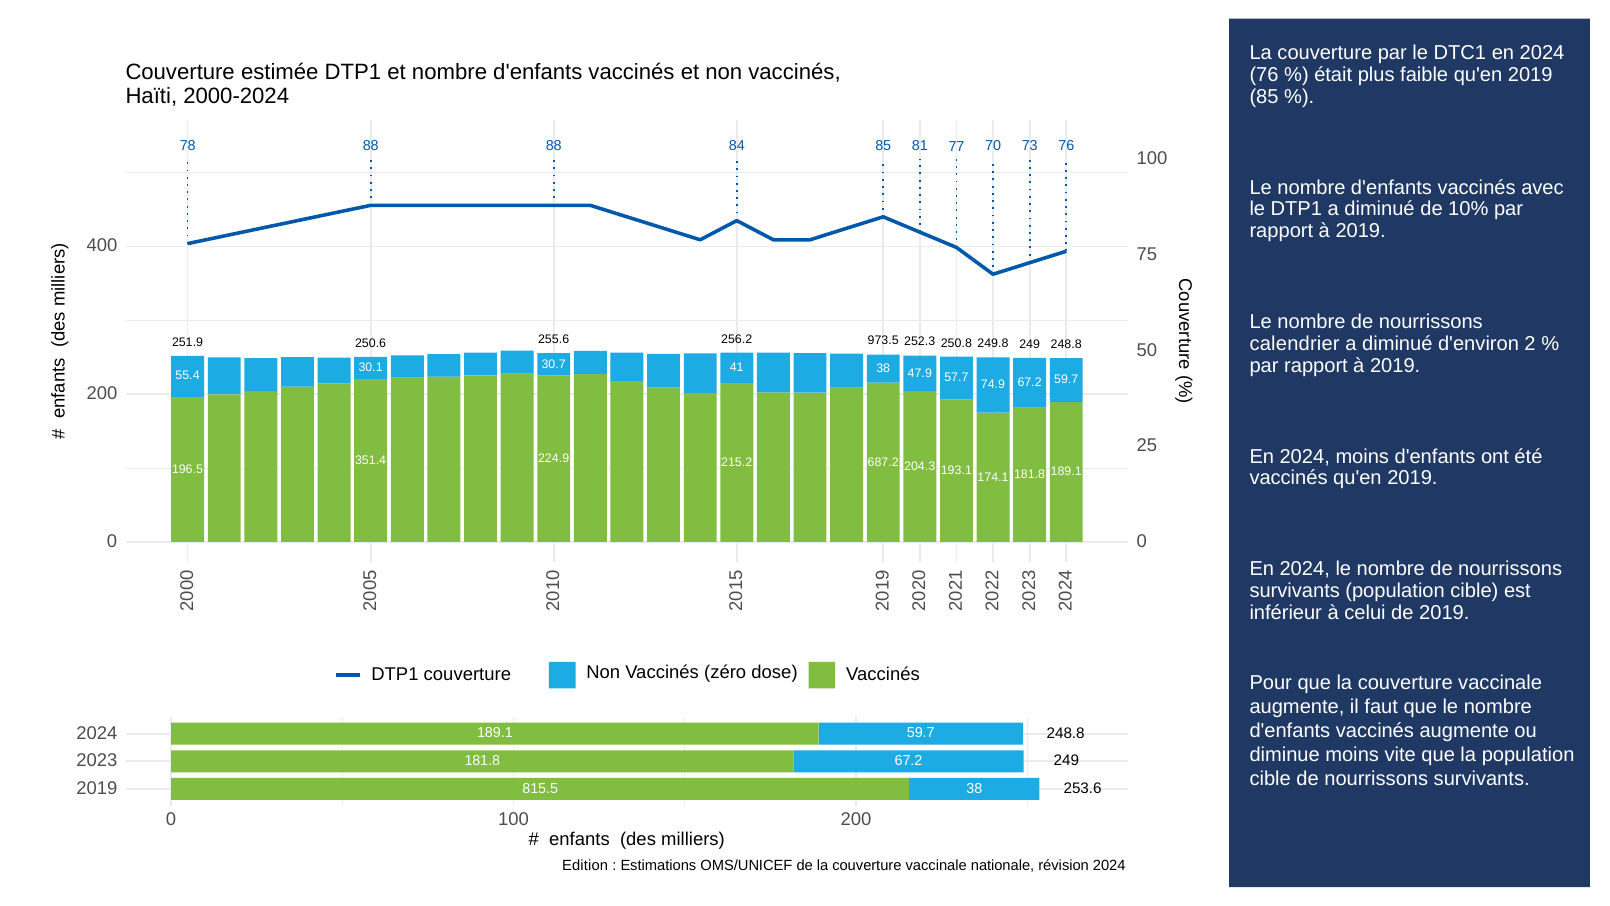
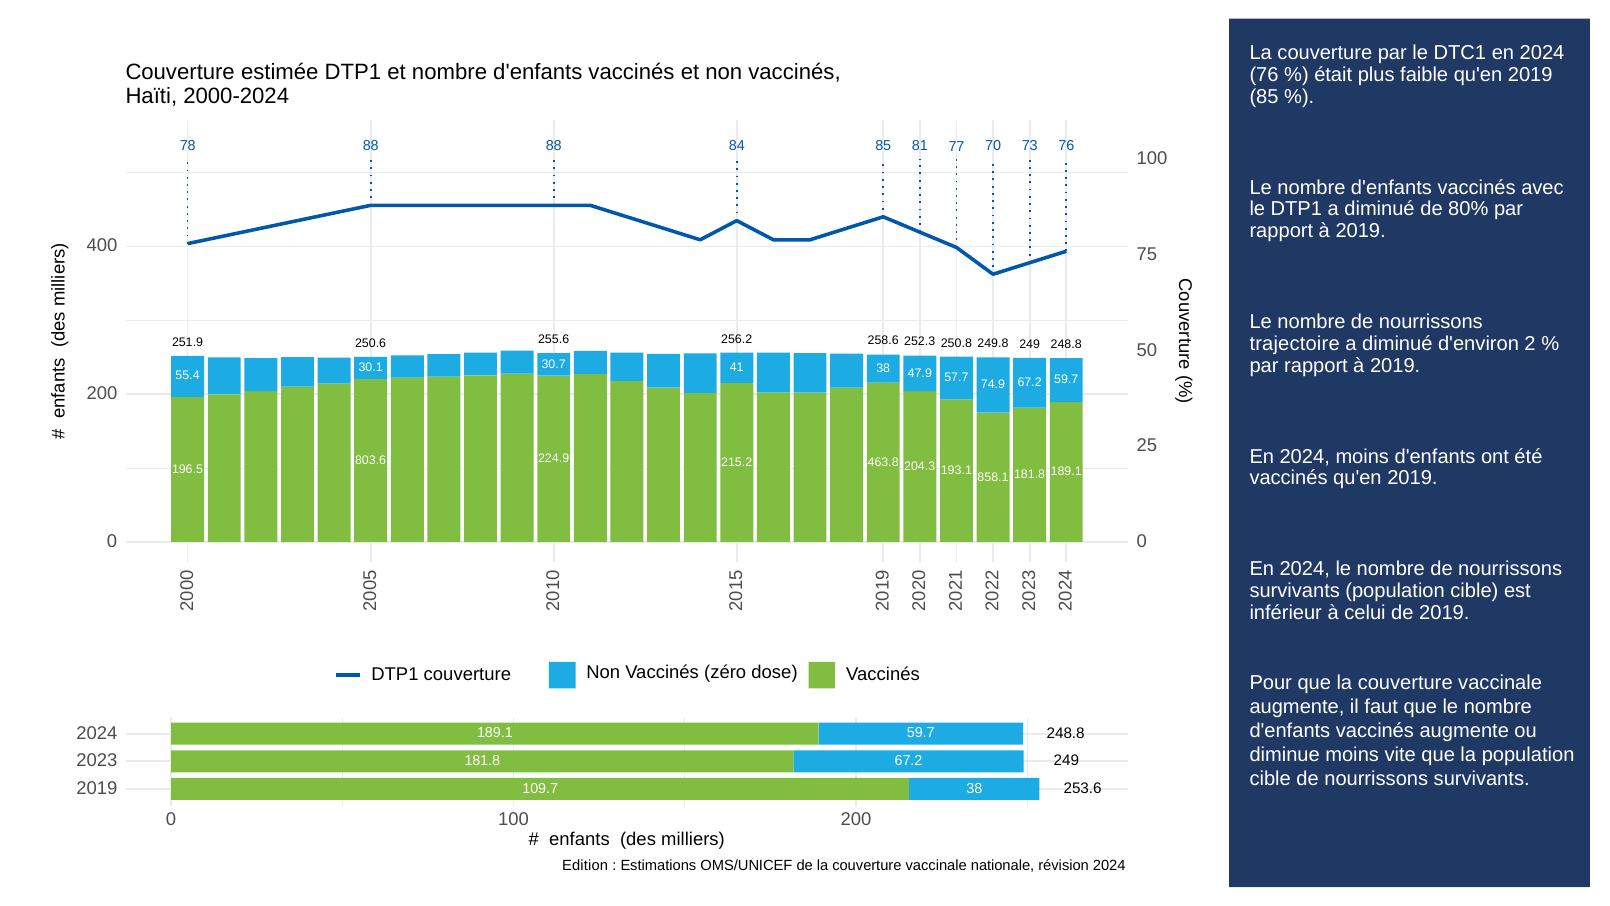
10%: 10% -> 80%
calendrier: calendrier -> trajectoire
973.5: 973.5 -> 258.6
351.4: 351.4 -> 803.6
687.2: 687.2 -> 463.8
174.1: 174.1 -> 858.1
815.5: 815.5 -> 109.7
